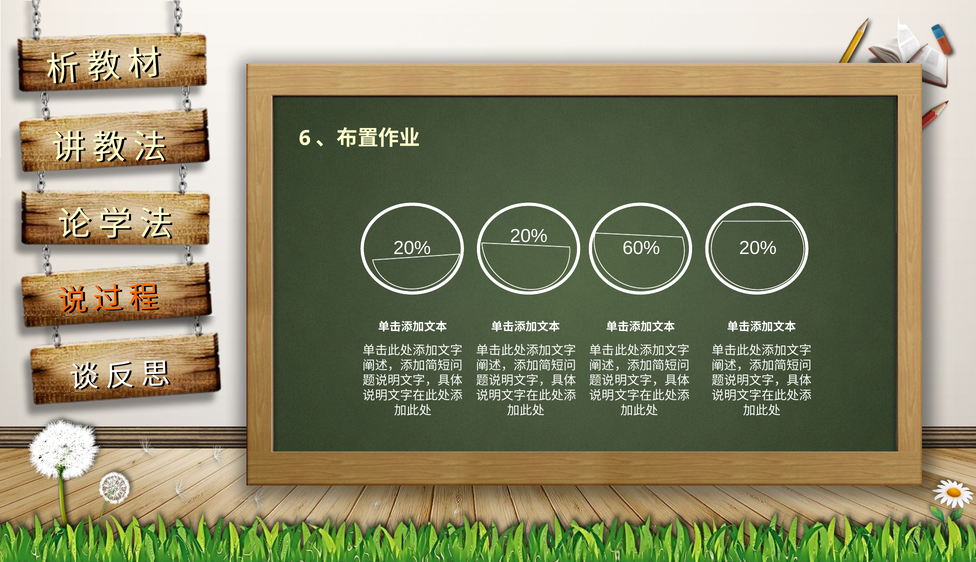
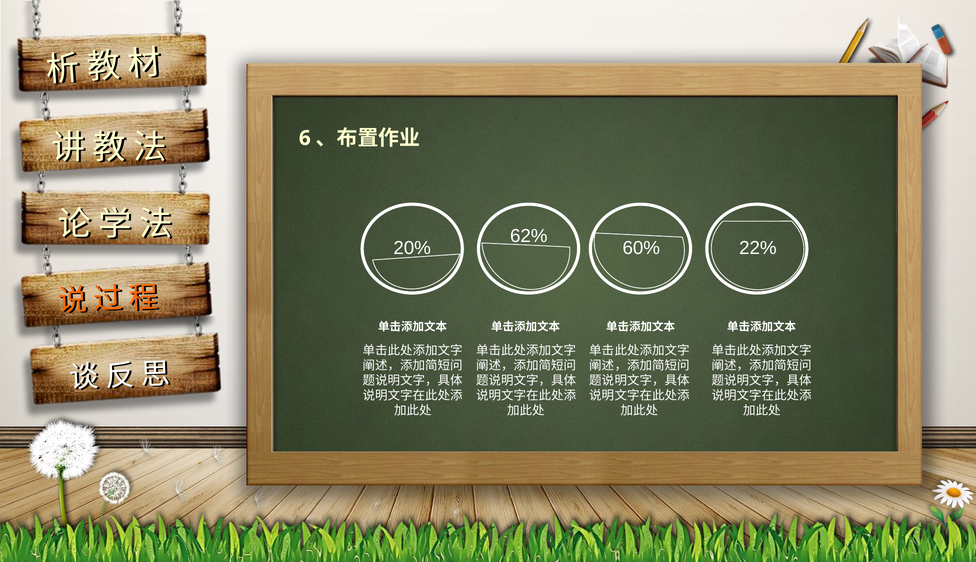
20% at (529, 236): 20% -> 62%
60% 20%: 20% -> 22%
